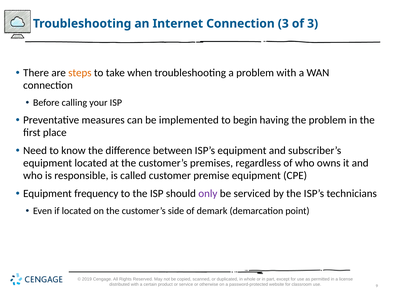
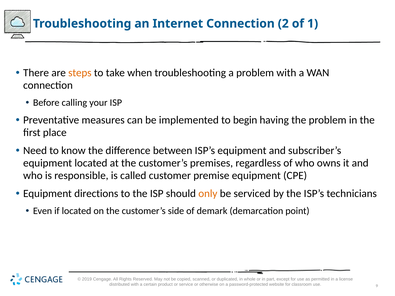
Connection 3: 3 -> 2
of 3: 3 -> 1
frequency: frequency -> directions
only colour: purple -> orange
